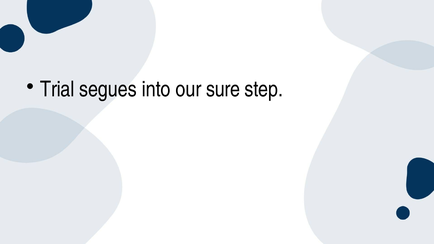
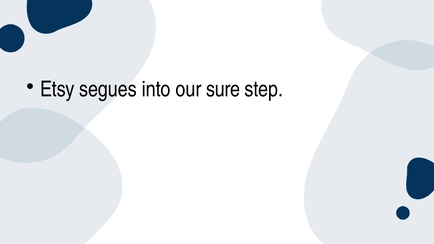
Trial: Trial -> Etsy
